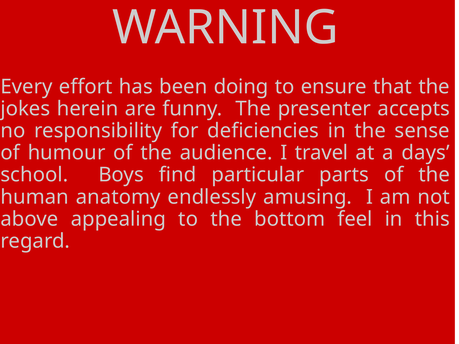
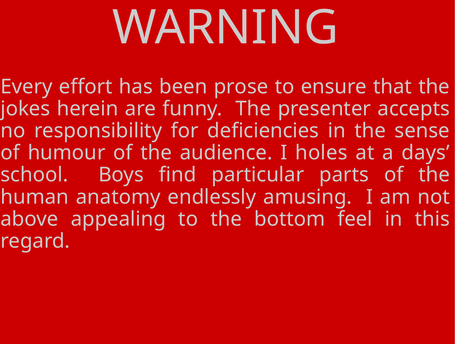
doing: doing -> prose
travel: travel -> holes
